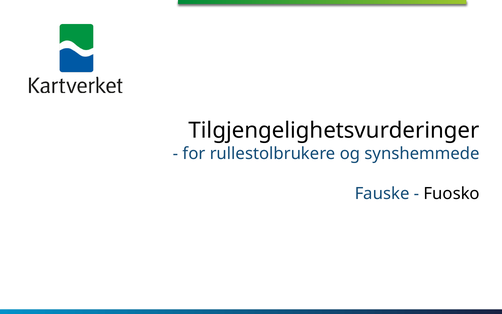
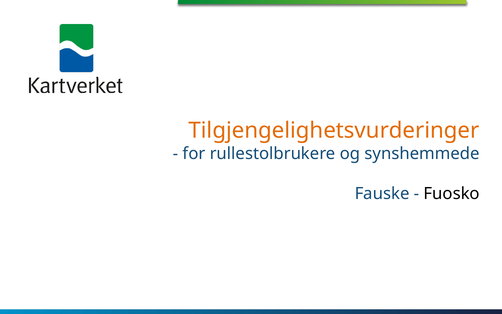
Tilgjengelighetsvurderinger colour: black -> orange
